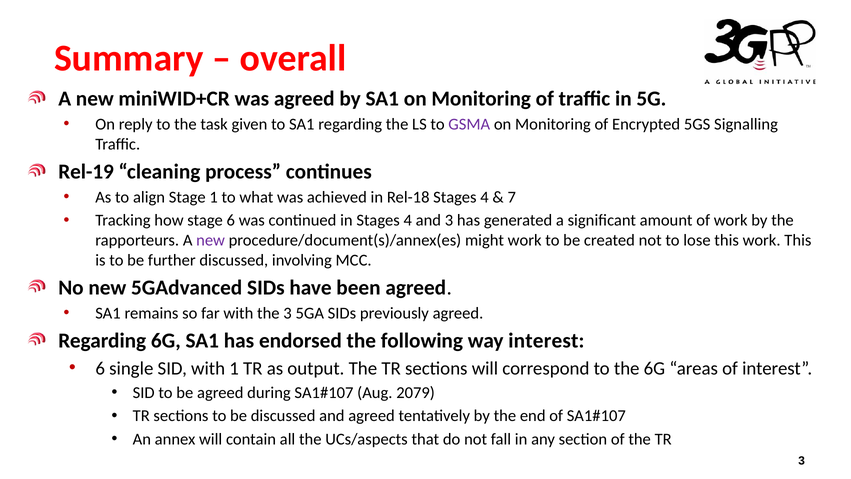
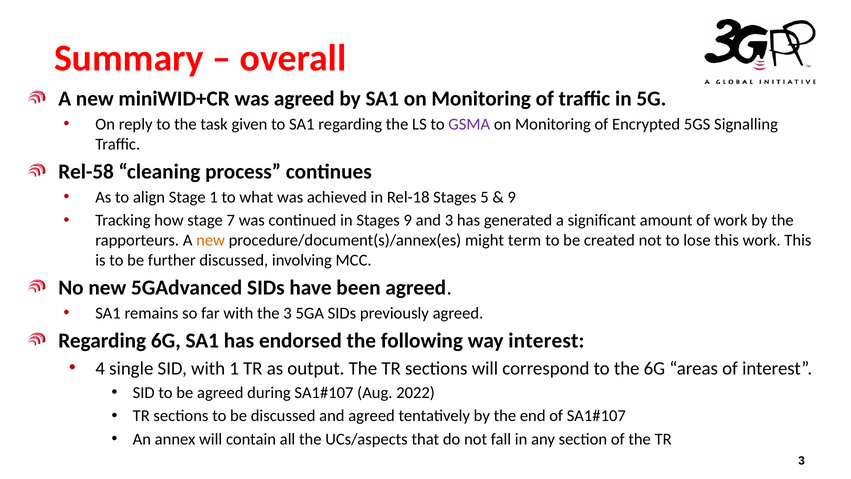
Rel-19: Rel-19 -> Rel-58
Rel-18 Stages 4: 4 -> 5
7 at (512, 197): 7 -> 9
stage 6: 6 -> 7
in Stages 4: 4 -> 9
new at (211, 240) colour: purple -> orange
might work: work -> term
6 at (100, 368): 6 -> 4
2079: 2079 -> 2022
